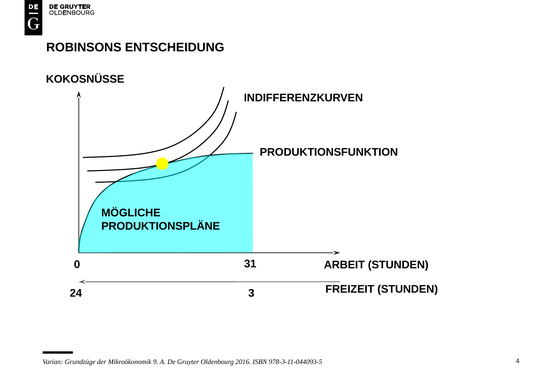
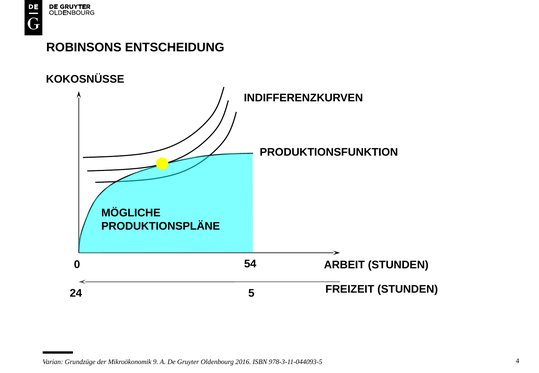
31: 31 -> 54
3: 3 -> 5
